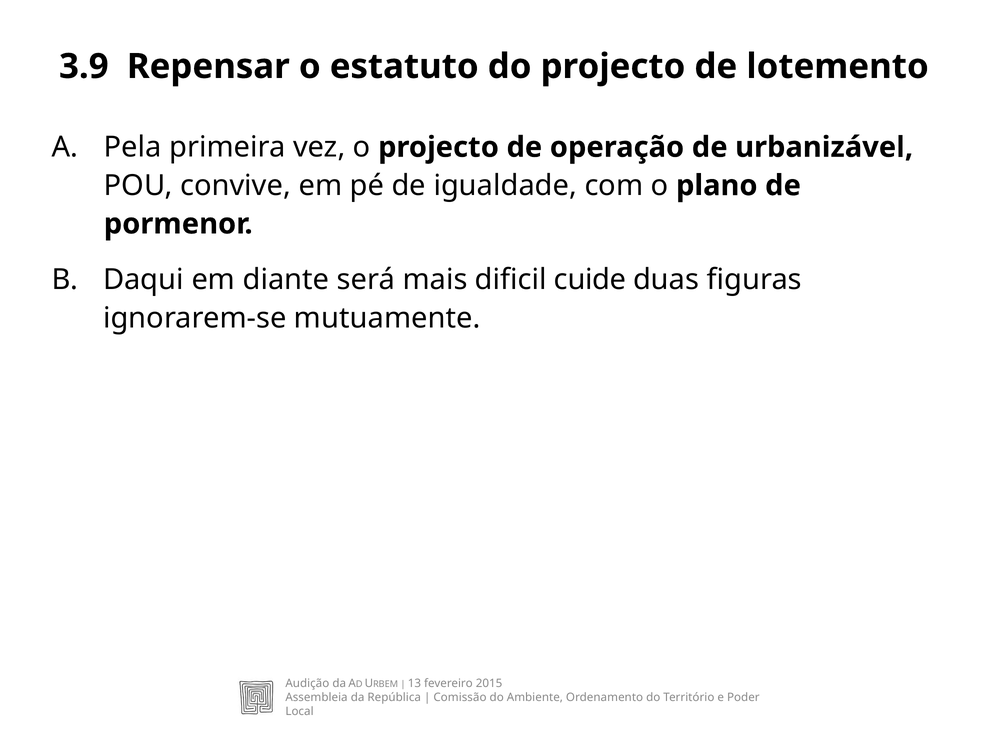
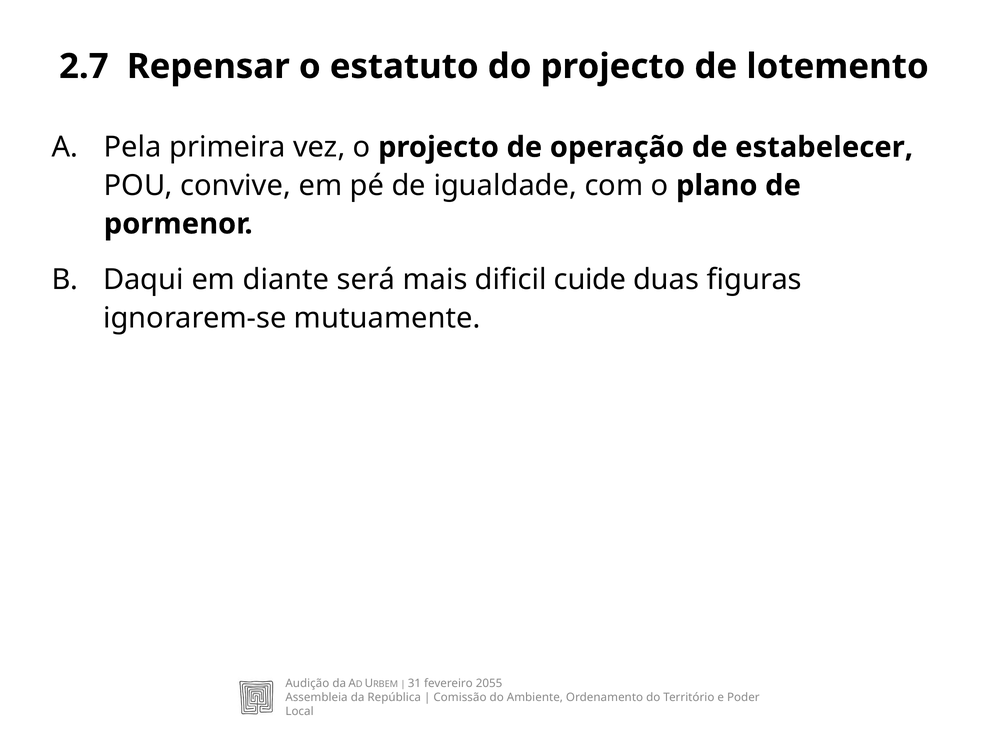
3.9: 3.9 -> 2.7
urbanizável: urbanizável -> estabelecer
13: 13 -> 31
2015: 2015 -> 2055
